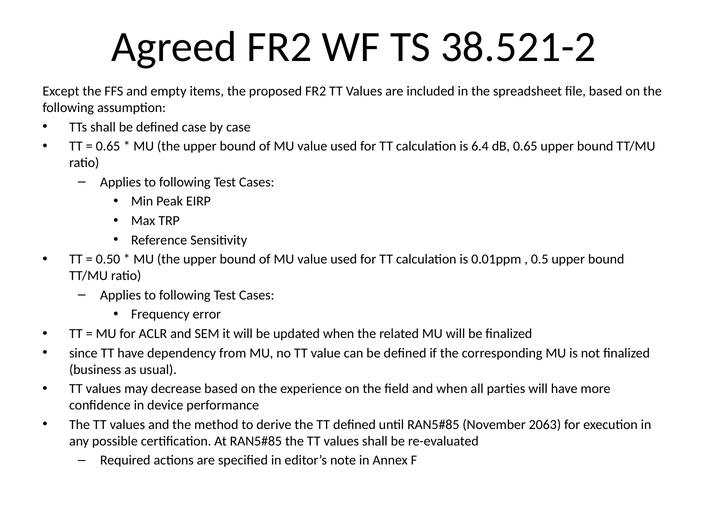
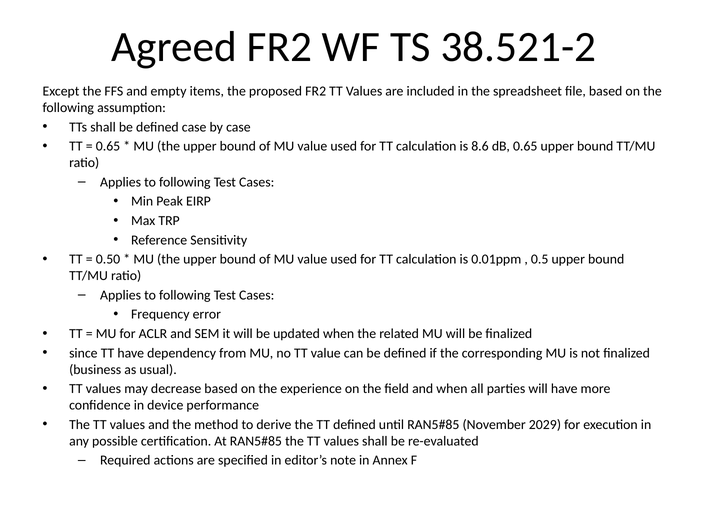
6.4: 6.4 -> 8.6
2063: 2063 -> 2029
